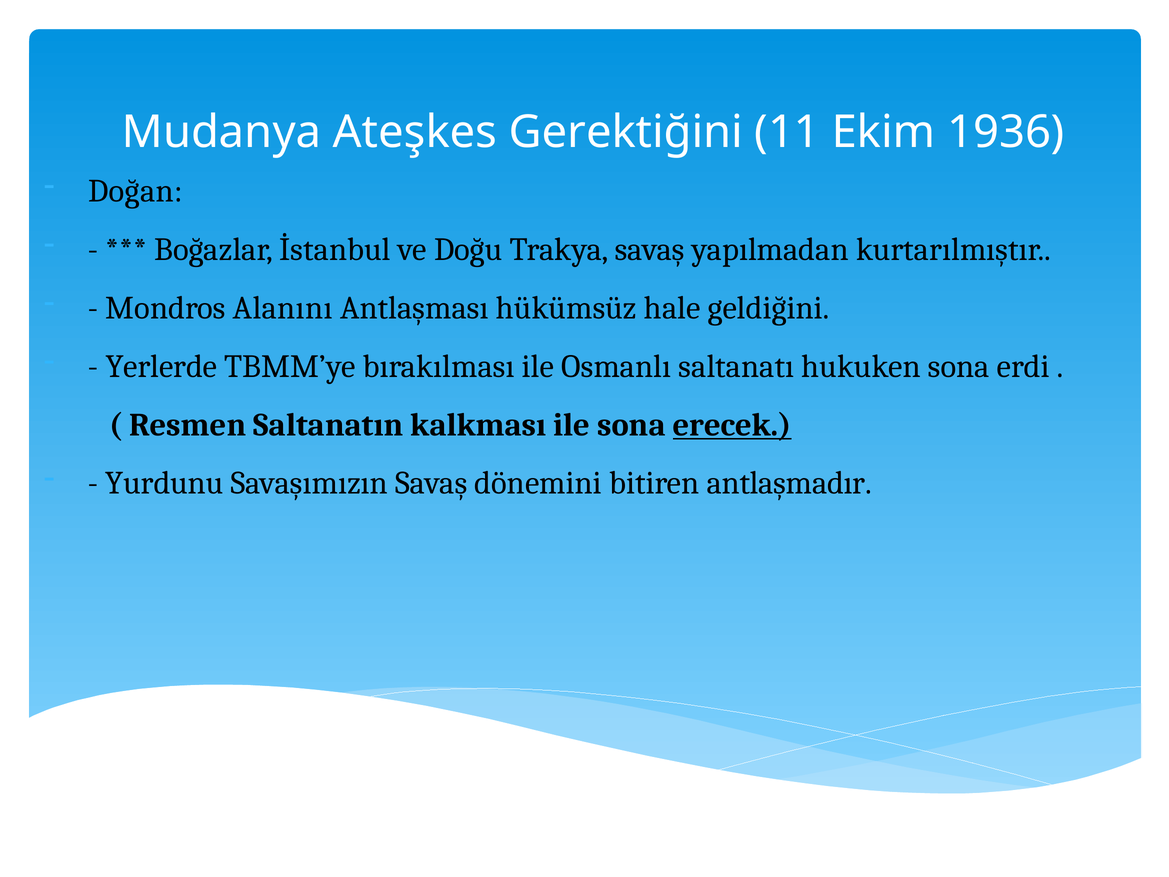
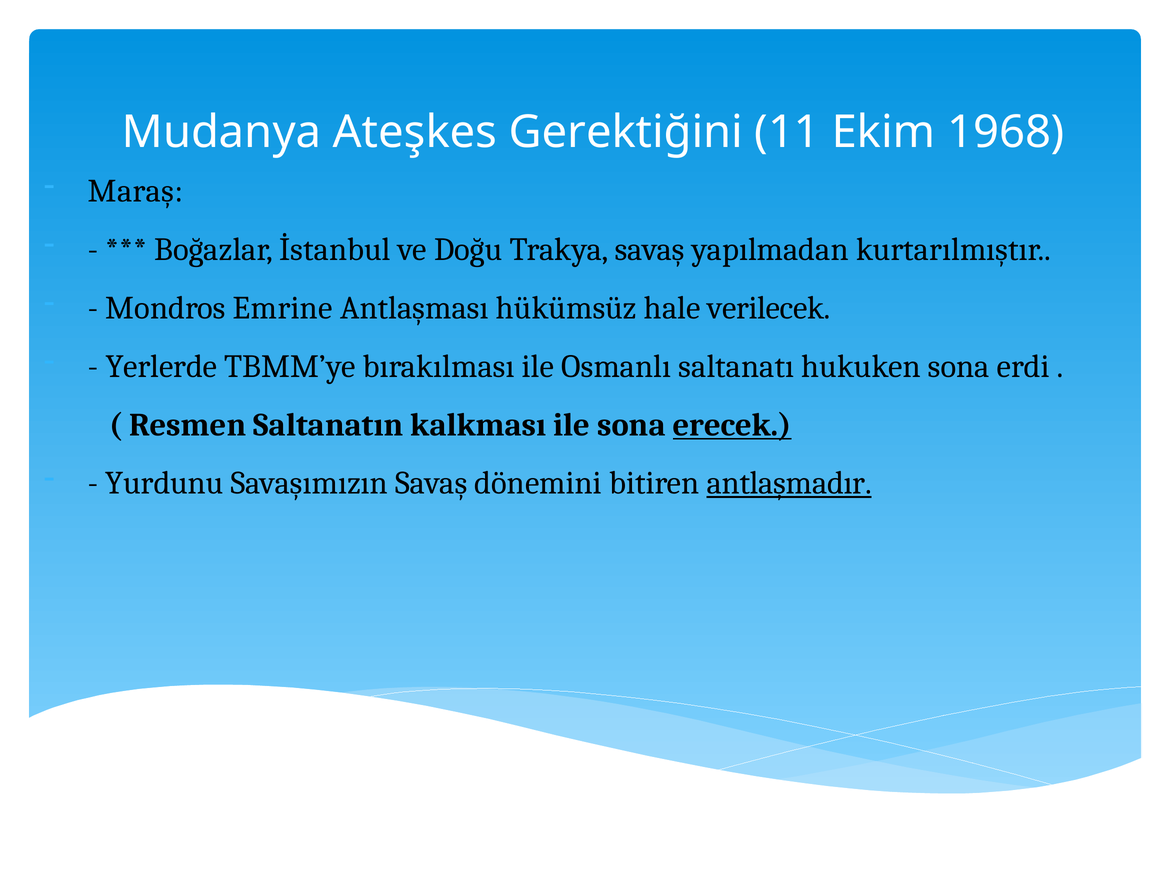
1936: 1936 -> 1968
Doğan: Doğan -> Maraş
Alanını: Alanını -> Emrine
geldiğini: geldiğini -> verilecek
antlaşmadır underline: none -> present
